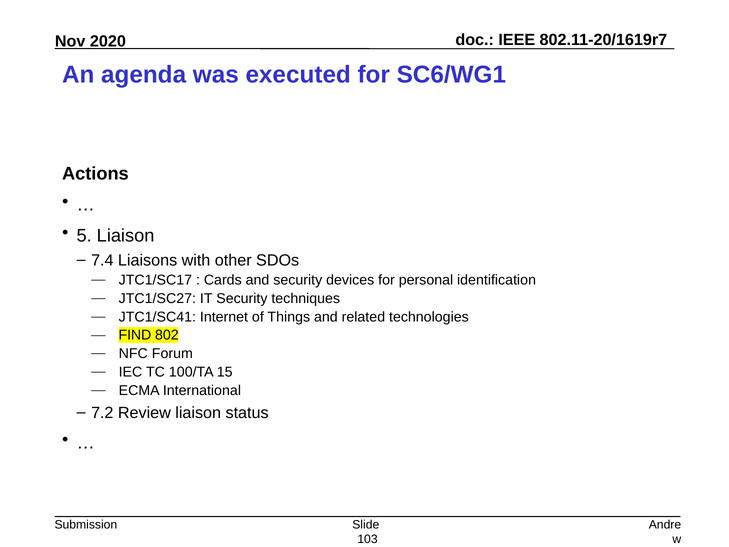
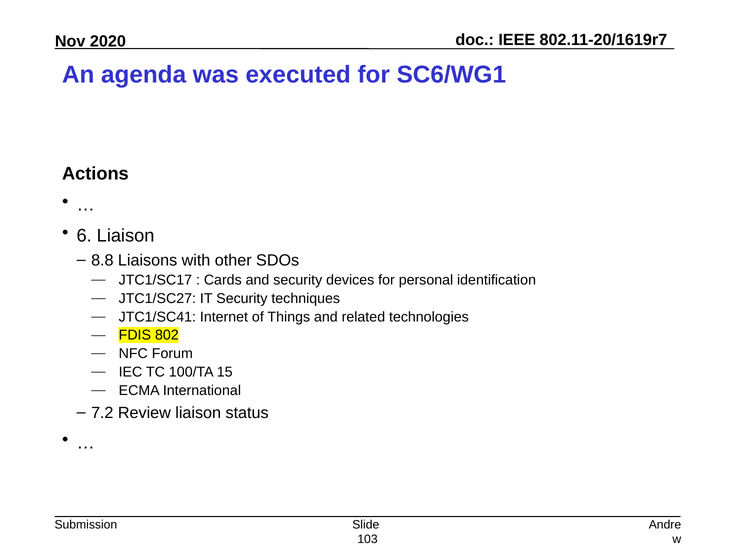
5: 5 -> 6
7.4: 7.4 -> 8.8
FIND: FIND -> FDIS
